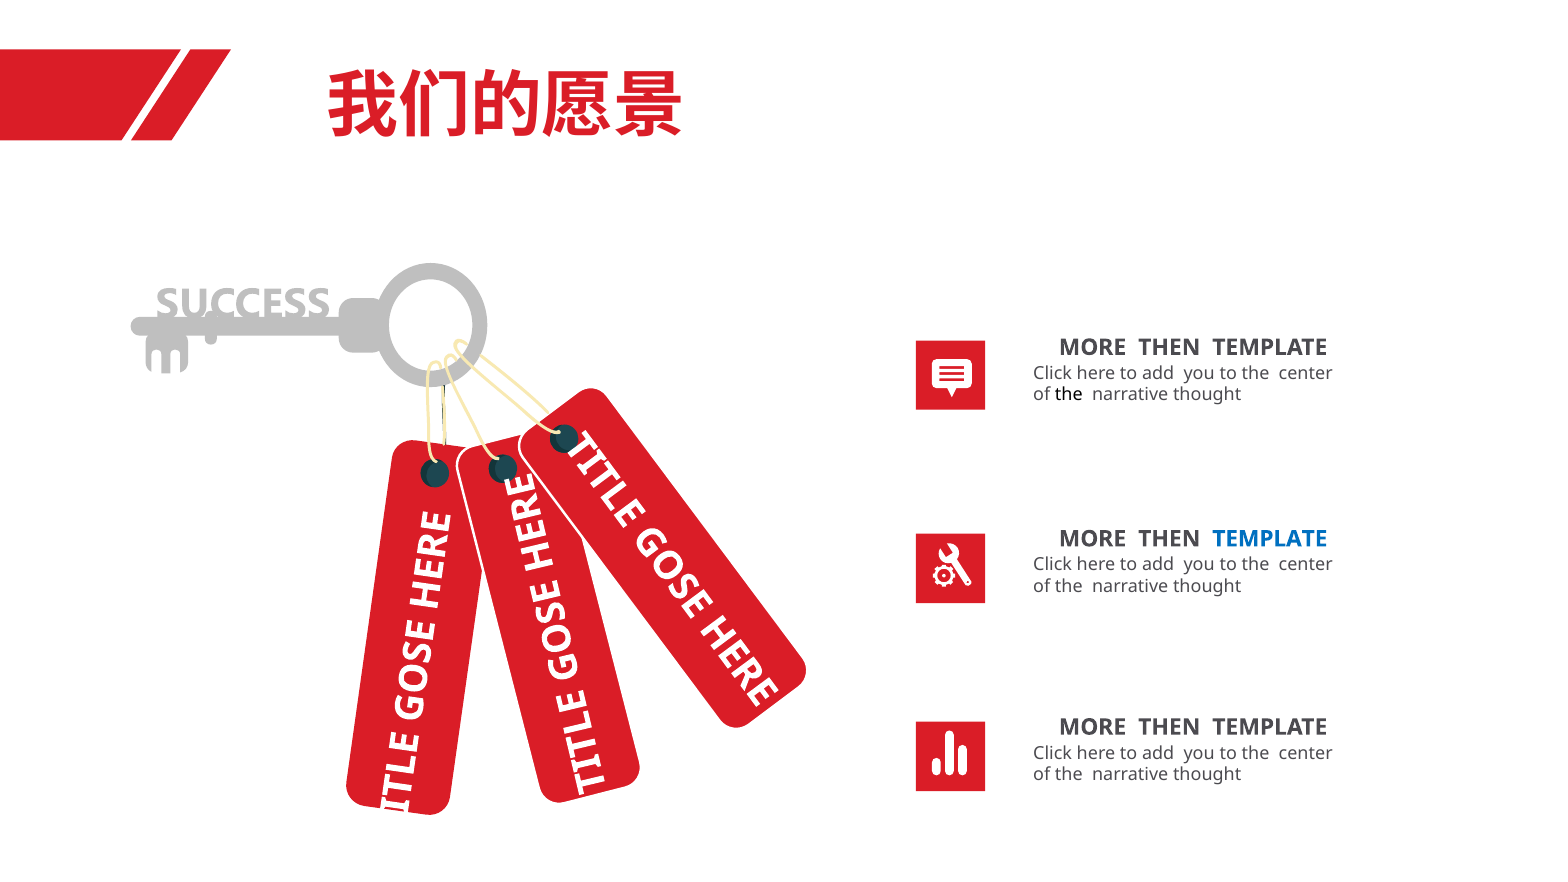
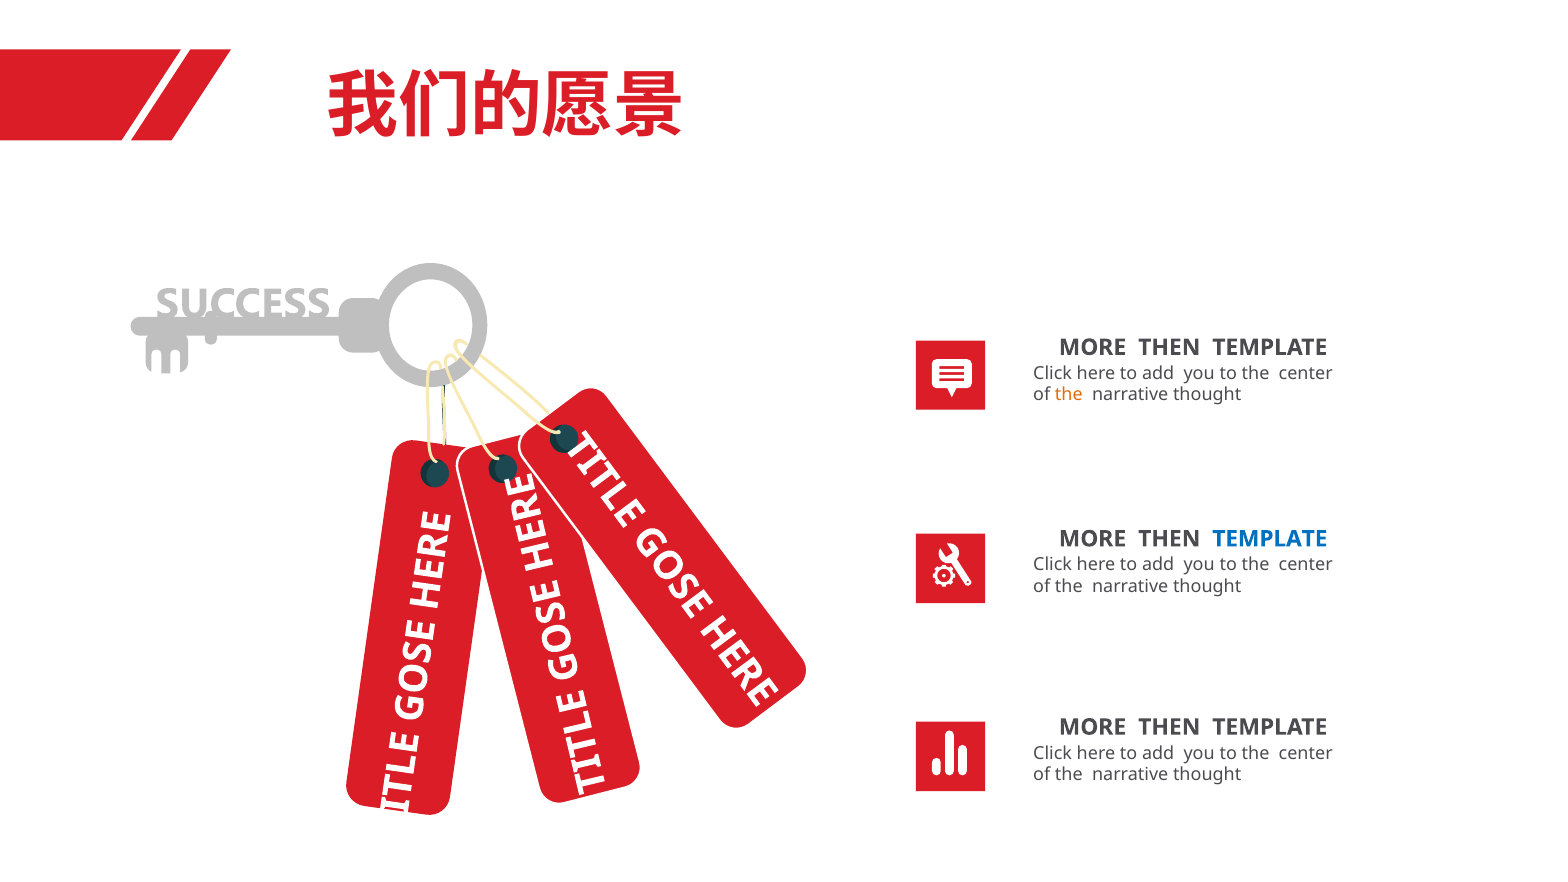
the at (1069, 395) colour: black -> orange
